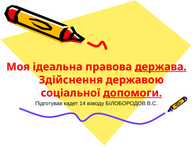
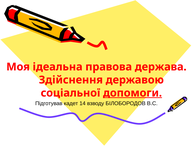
держава underline: present -> none
